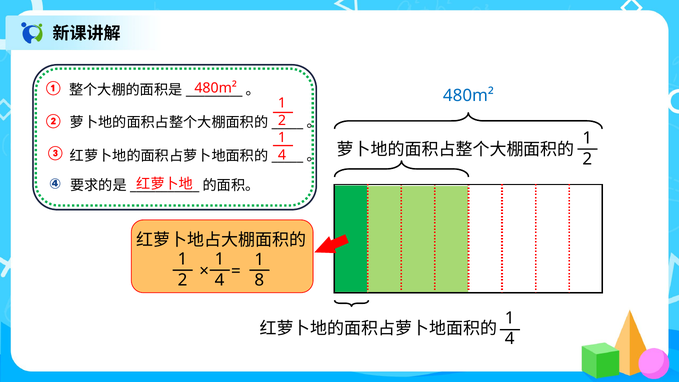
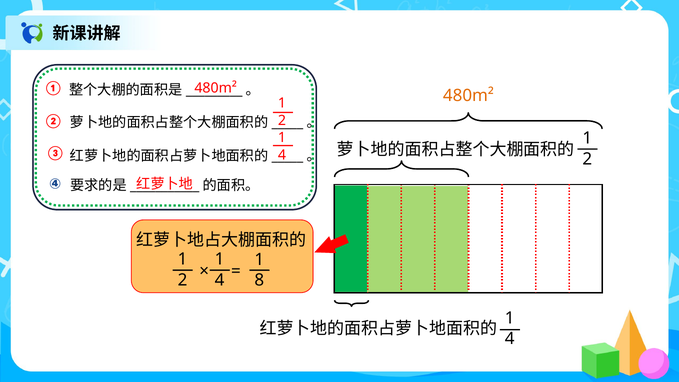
480m² at (468, 95) colour: blue -> orange
